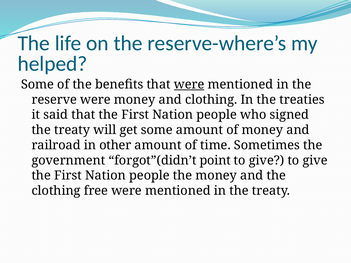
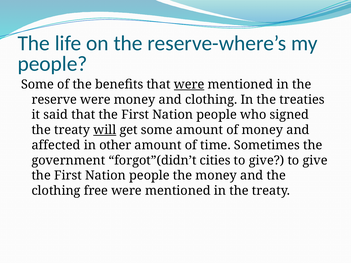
helped at (52, 64): helped -> people
will underline: none -> present
railroad: railroad -> affected
point: point -> cities
